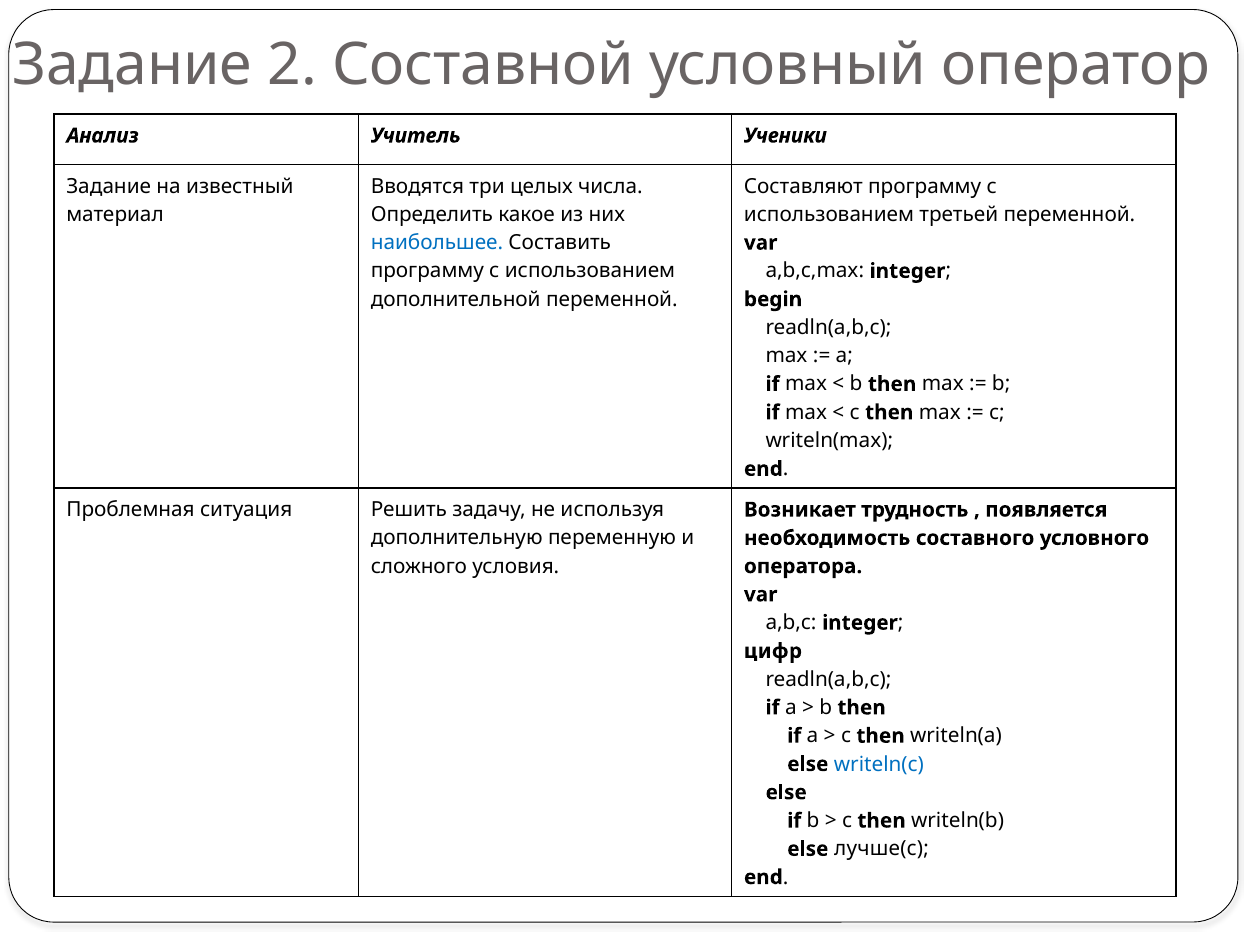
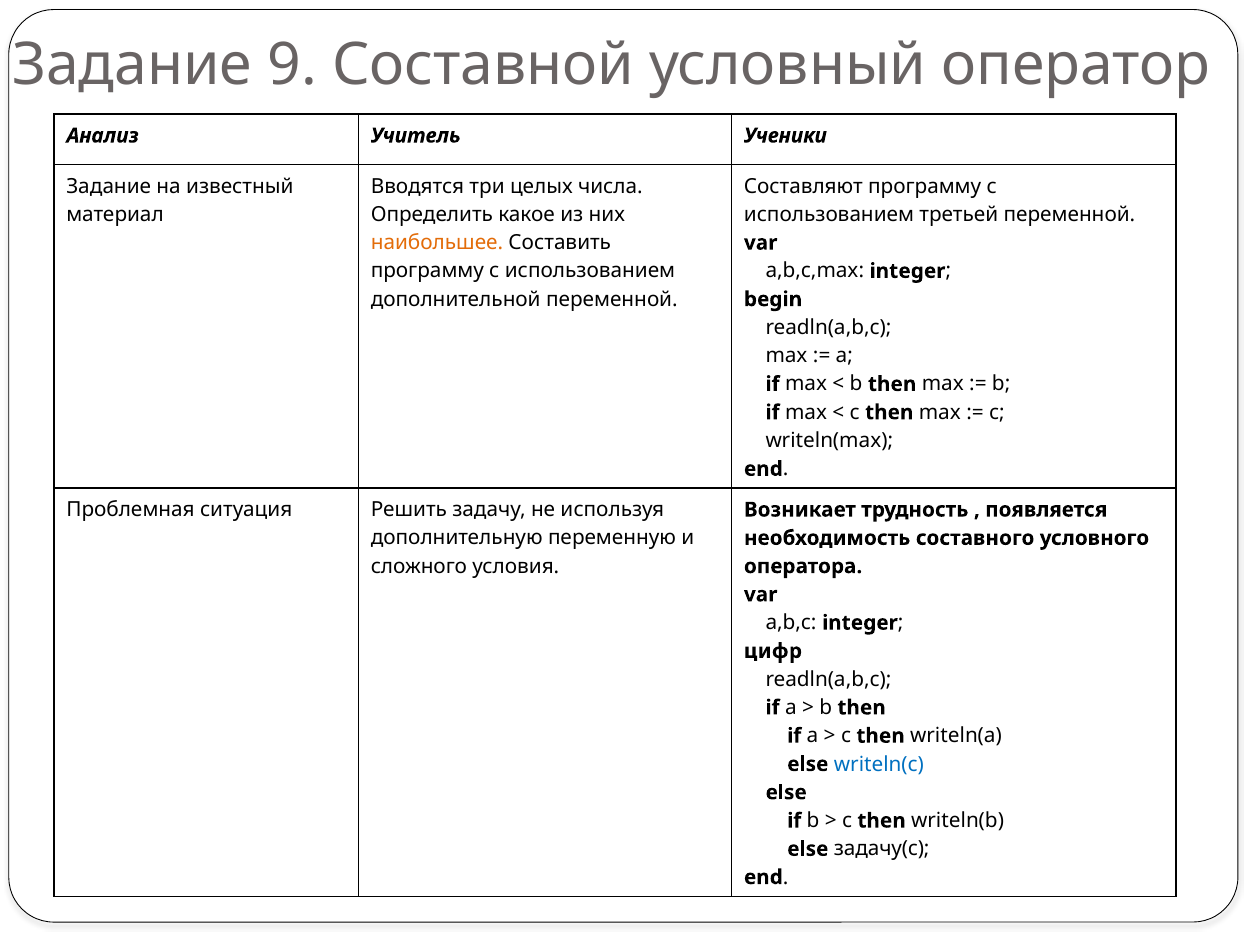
2: 2 -> 9
наибольшее colour: blue -> orange
лучше(c: лучше(c -> задачу(c
